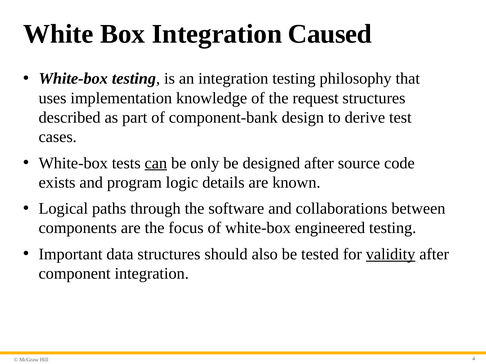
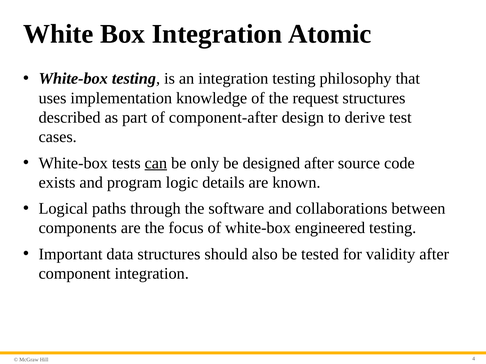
Caused: Caused -> Atomic
component-bank: component-bank -> component-after
validity underline: present -> none
